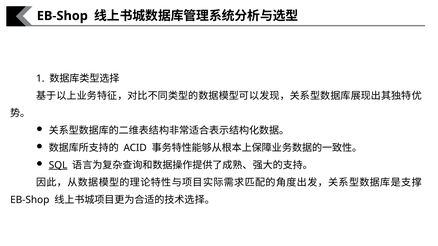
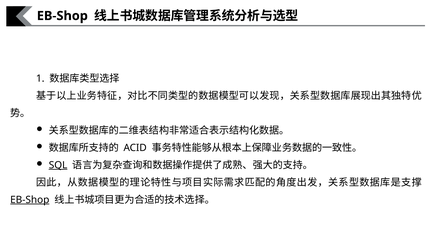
EB-Shop at (30, 200) underline: none -> present
